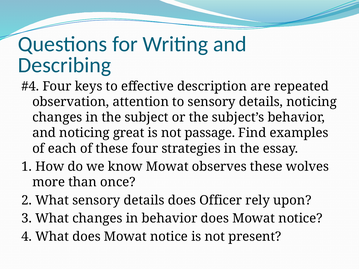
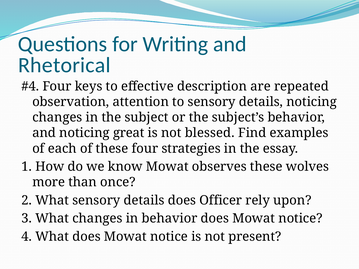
Describing: Describing -> Rhetorical
passage: passage -> blessed
